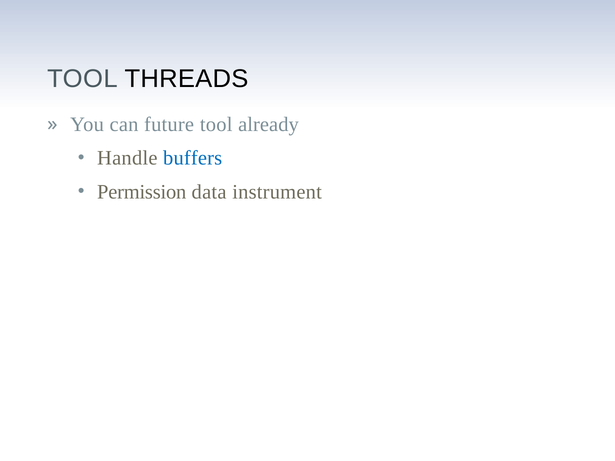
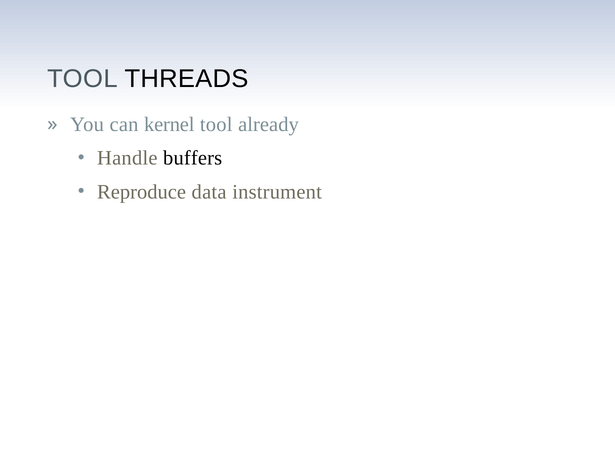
future: future -> kernel
buffers colour: blue -> black
Permission: Permission -> Reproduce
